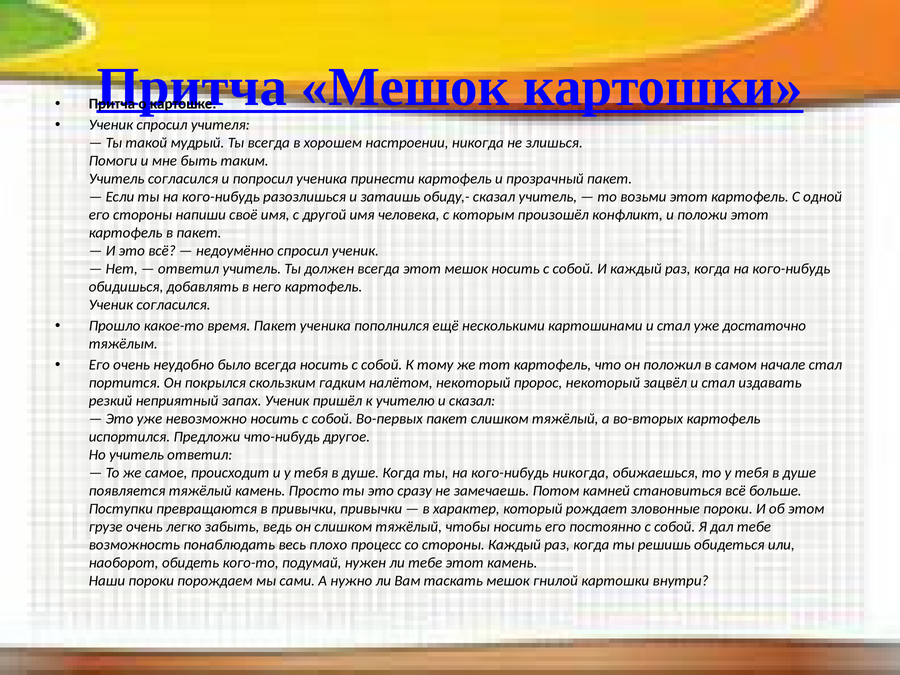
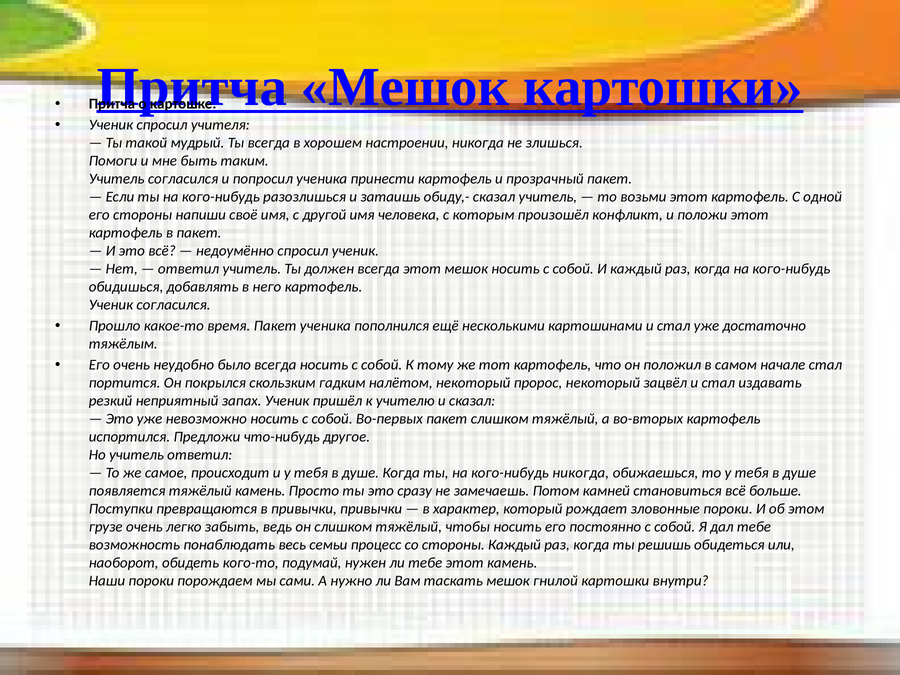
плохо: плохо -> семьи
